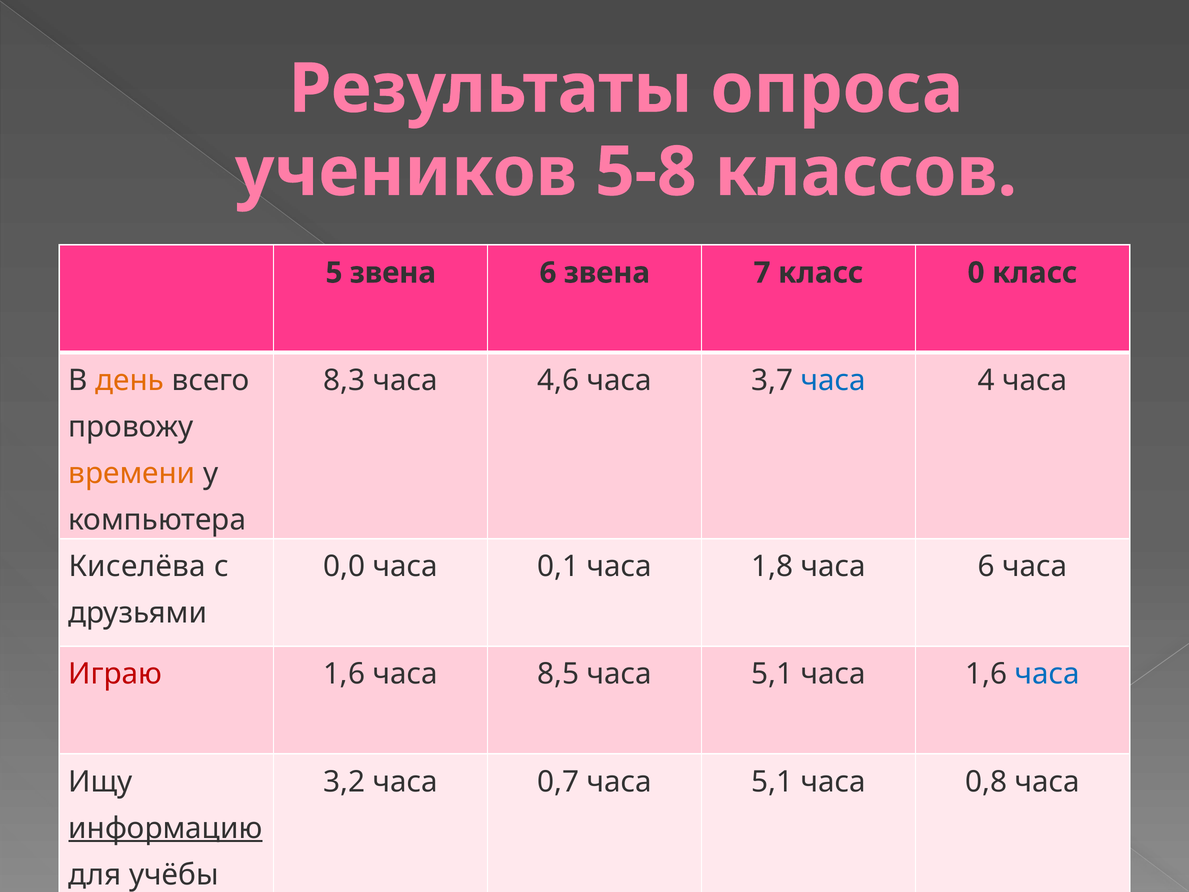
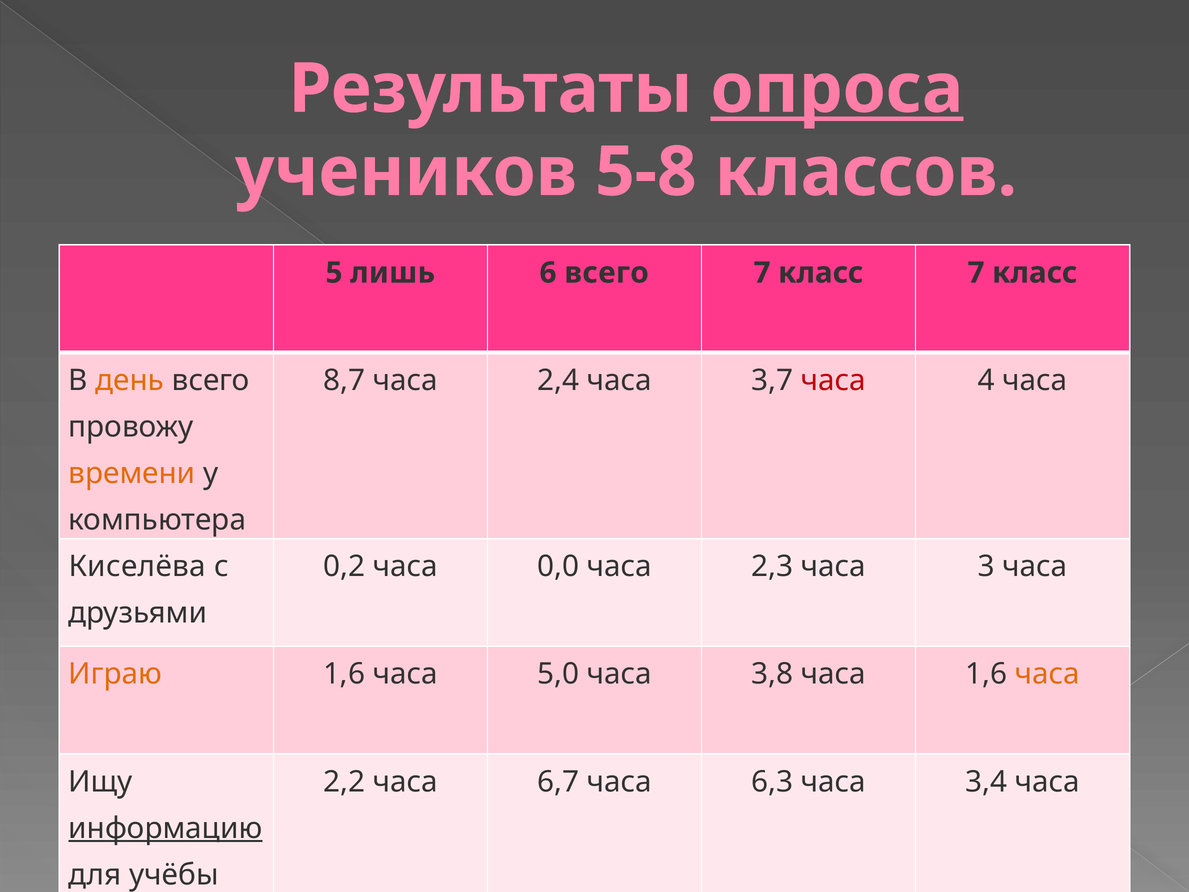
опроса underline: none -> present
5 звена: звена -> лишь
6 звена: звена -> всего
класс 0: 0 -> 7
8,3: 8,3 -> 8,7
4,6: 4,6 -> 2,4
часа at (833, 380) colour: blue -> red
0,0: 0,0 -> 0,2
0,1: 0,1 -> 0,0
1,8: 1,8 -> 2,3
часа 6: 6 -> 3
Играю colour: red -> orange
8,5: 8,5 -> 5,0
5,1 at (772, 674): 5,1 -> 3,8
часа at (1047, 674) colour: blue -> orange
3,2: 3,2 -> 2,2
0,7: 0,7 -> 6,7
5,1 at (772, 782): 5,1 -> 6,3
0,8: 0,8 -> 3,4
